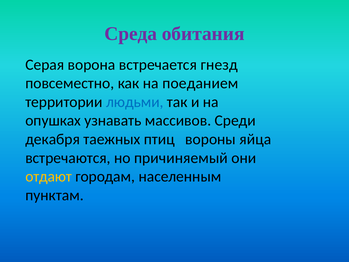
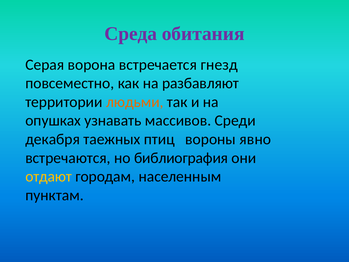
поеданием: поеданием -> разбавляют
людьми colour: blue -> orange
яйца: яйца -> явно
причиняемый: причиняемый -> библиография
